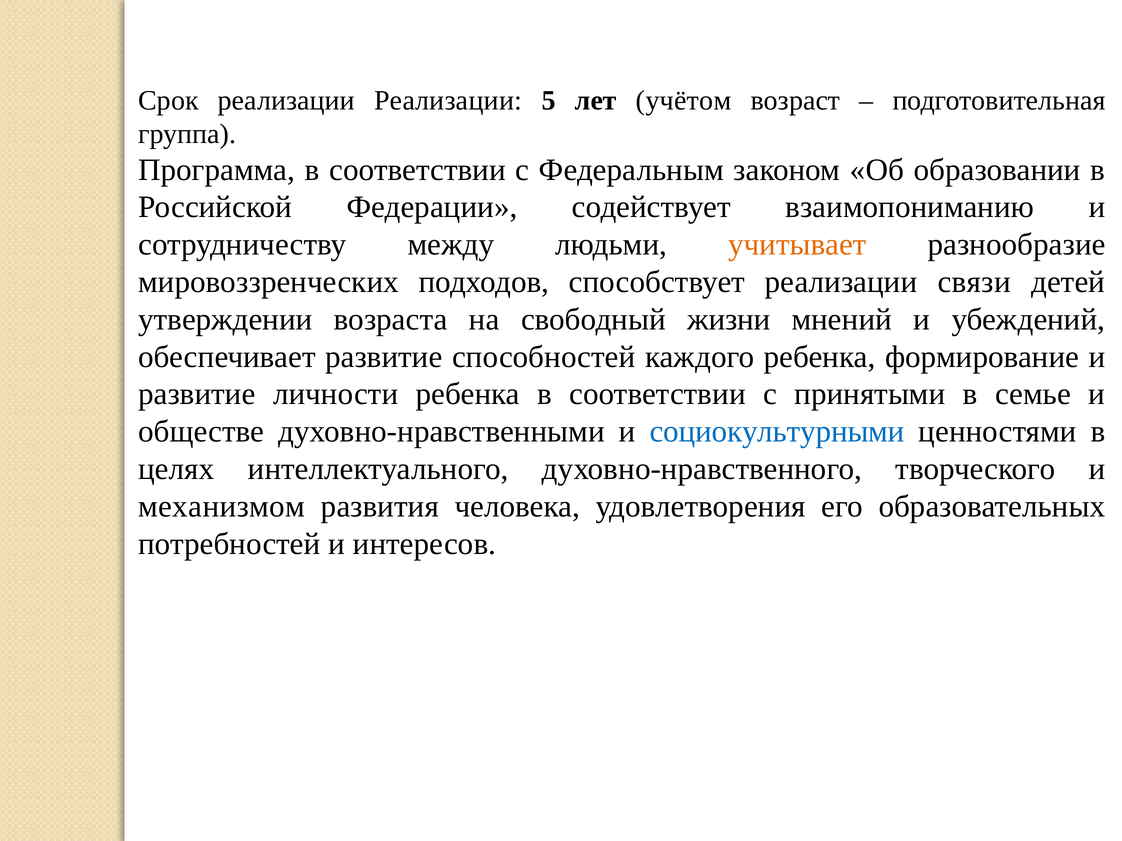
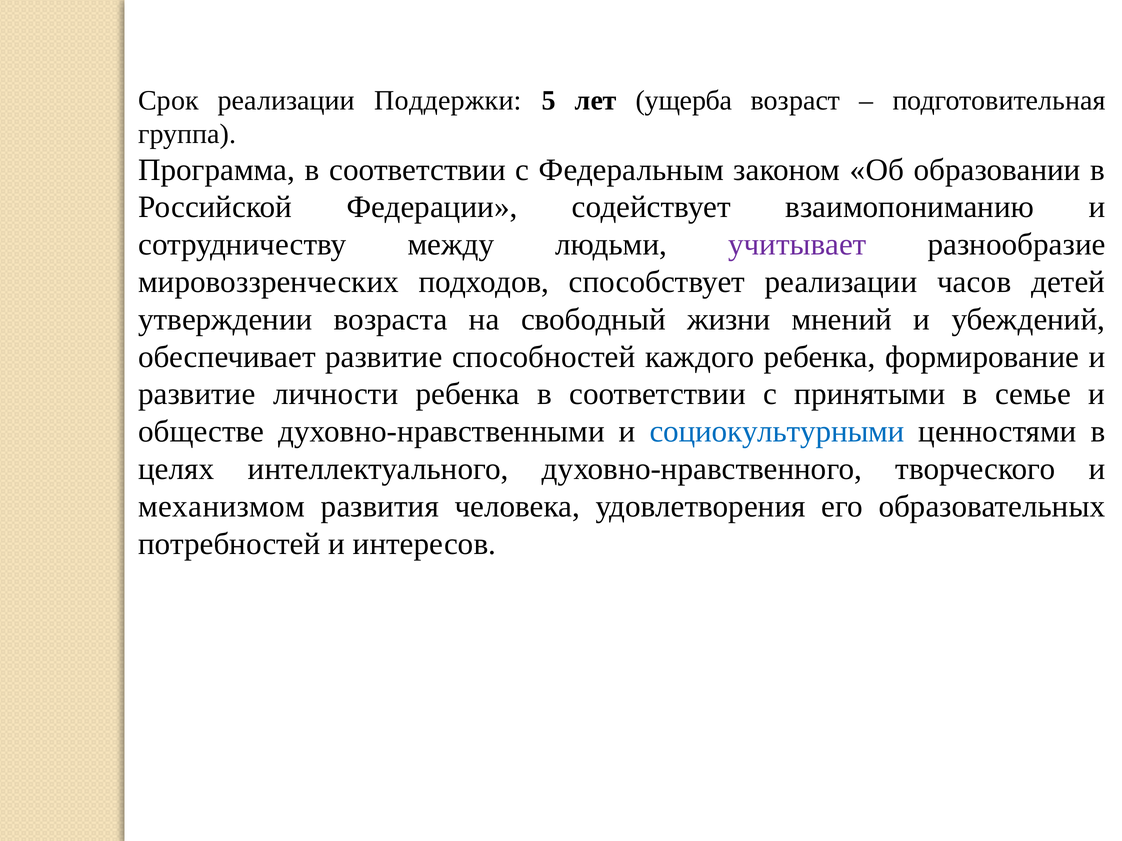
реализации Реализации: Реализации -> Поддержки
учётом: учётом -> ущерба
учитывает colour: orange -> purple
связи: связи -> часов
